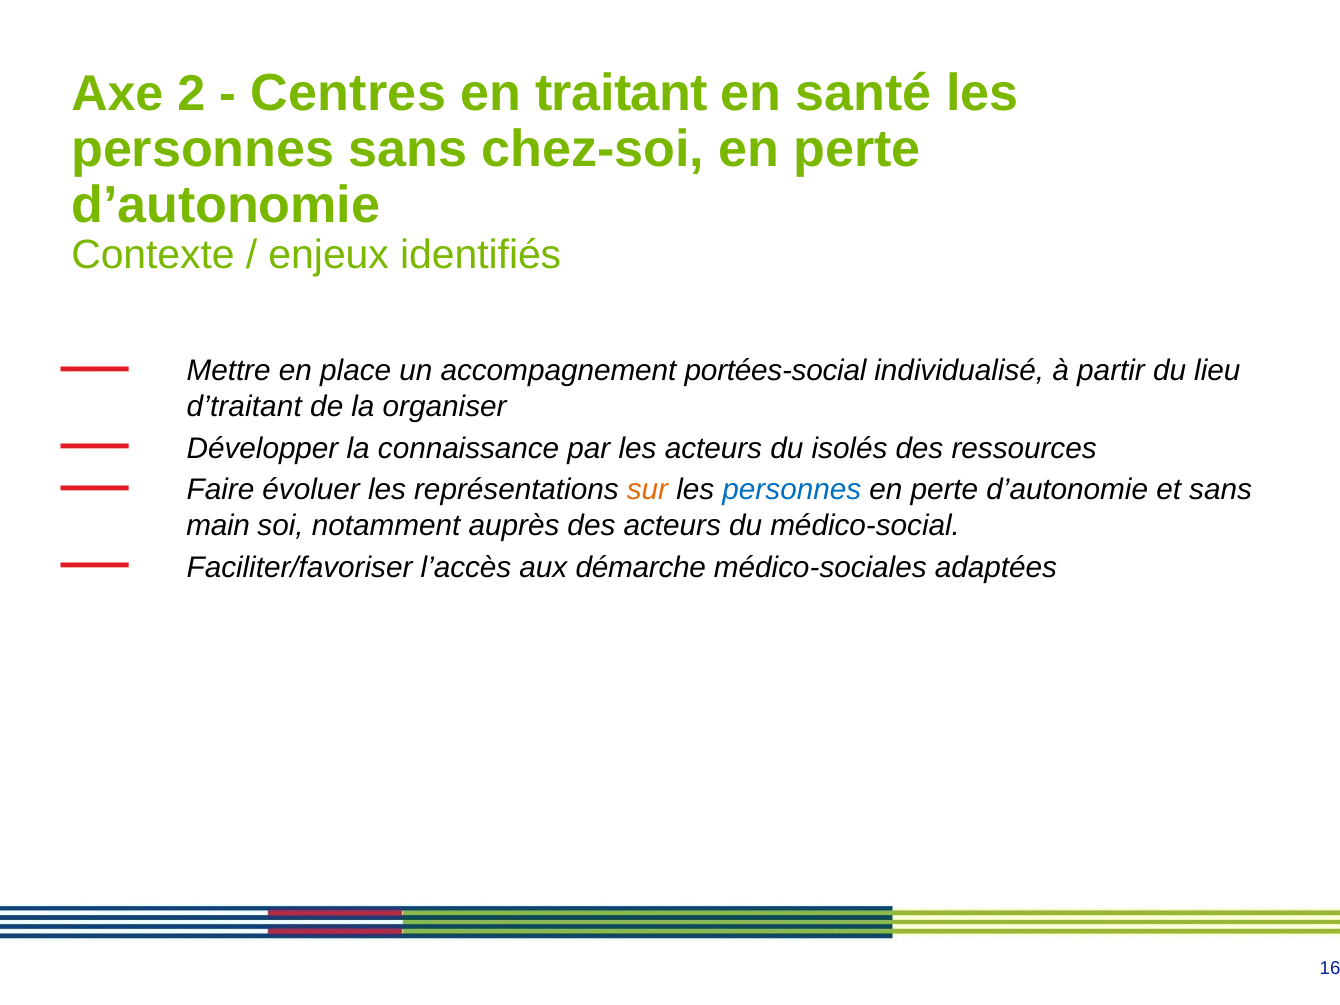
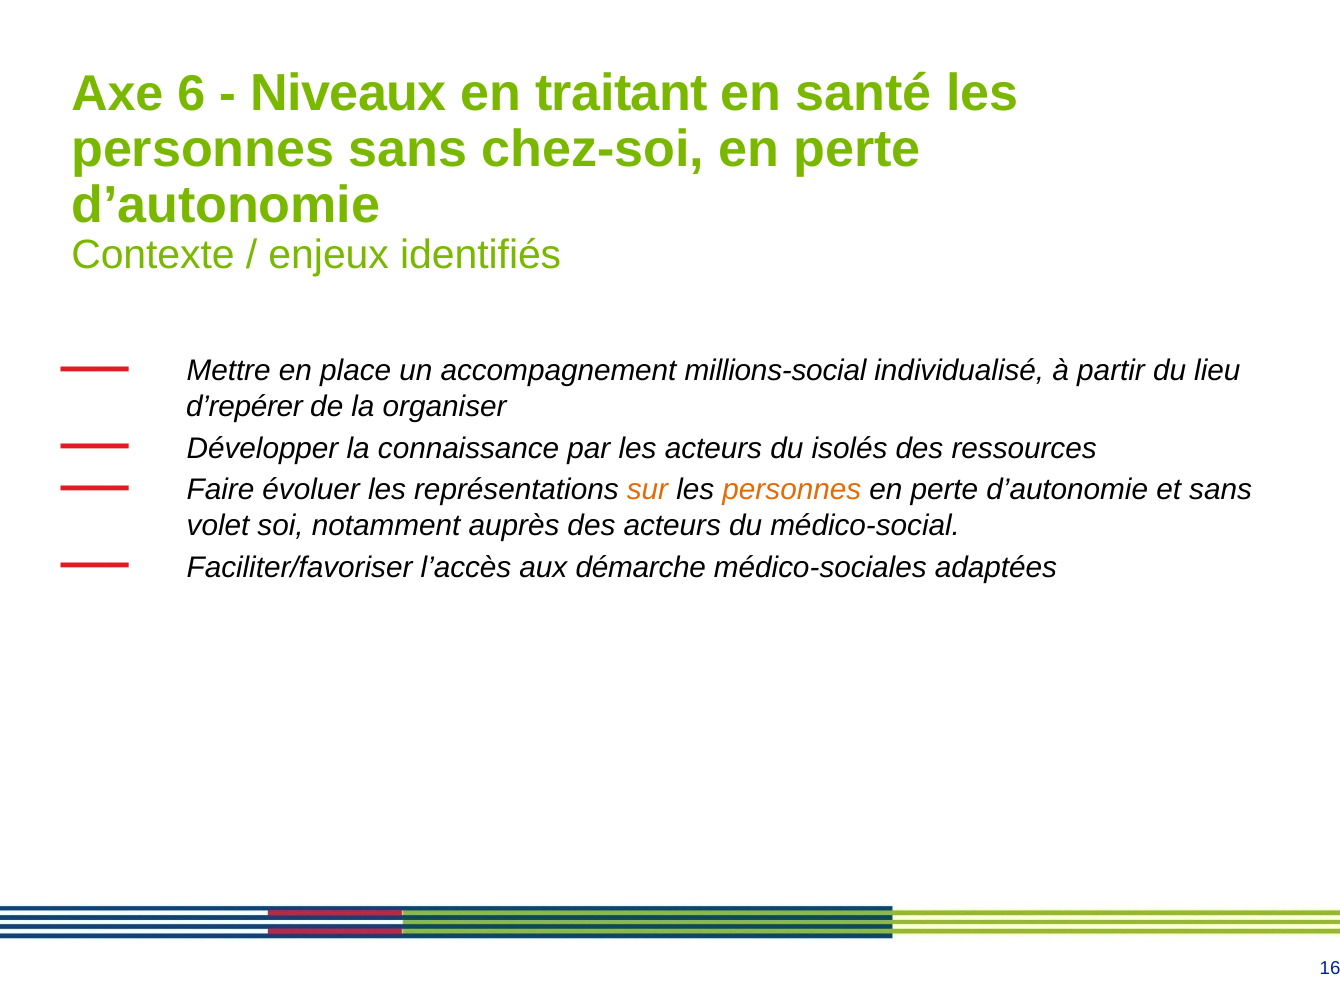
2: 2 -> 6
Centres: Centres -> Niveaux
portées-social: portées-social -> millions-social
d’traitant: d’traitant -> d’repérer
personnes at (792, 490) colour: blue -> orange
main: main -> volet
